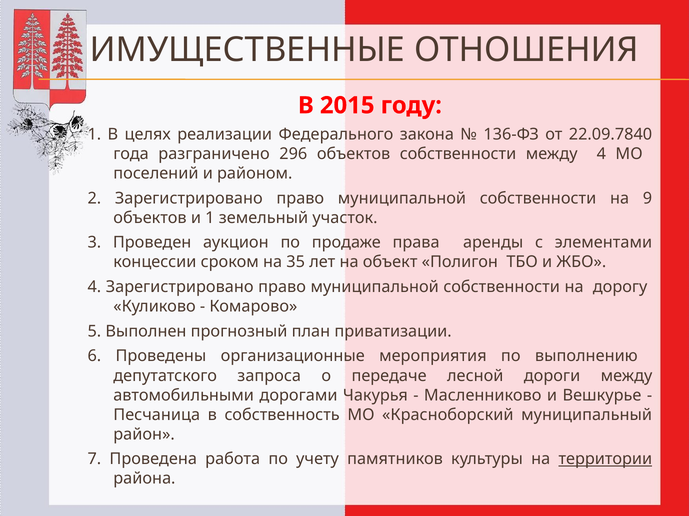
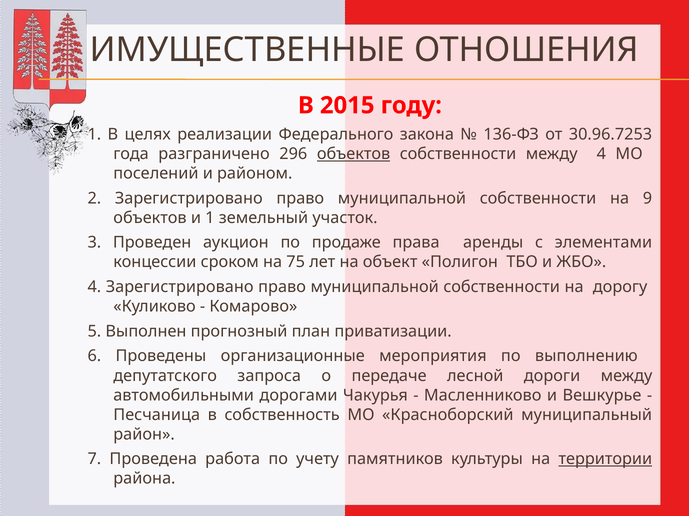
22.09.7840: 22.09.7840 -> 30.96.7253
объектов at (354, 154) underline: none -> present
35: 35 -> 75
